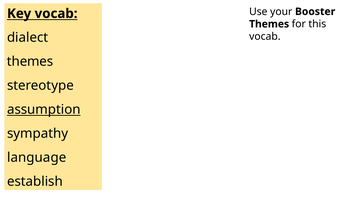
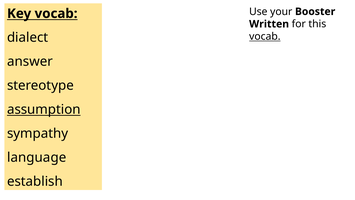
Themes at (269, 24): Themes -> Written
vocab at (265, 36) underline: none -> present
themes at (30, 61): themes -> answer
